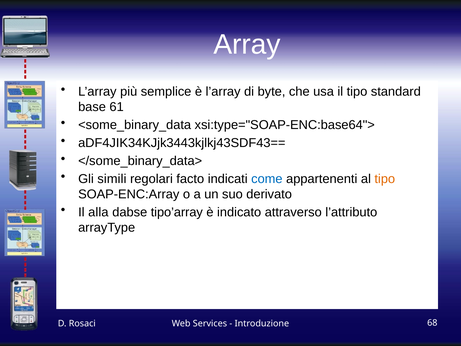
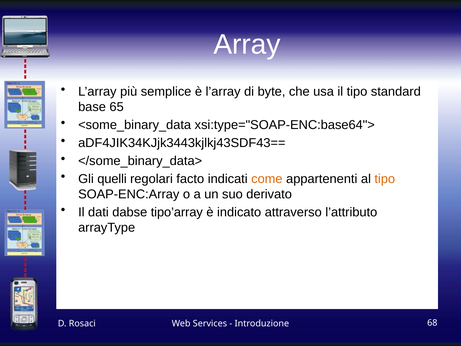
61: 61 -> 65
simili: simili -> quelli
come colour: blue -> orange
alla: alla -> dati
